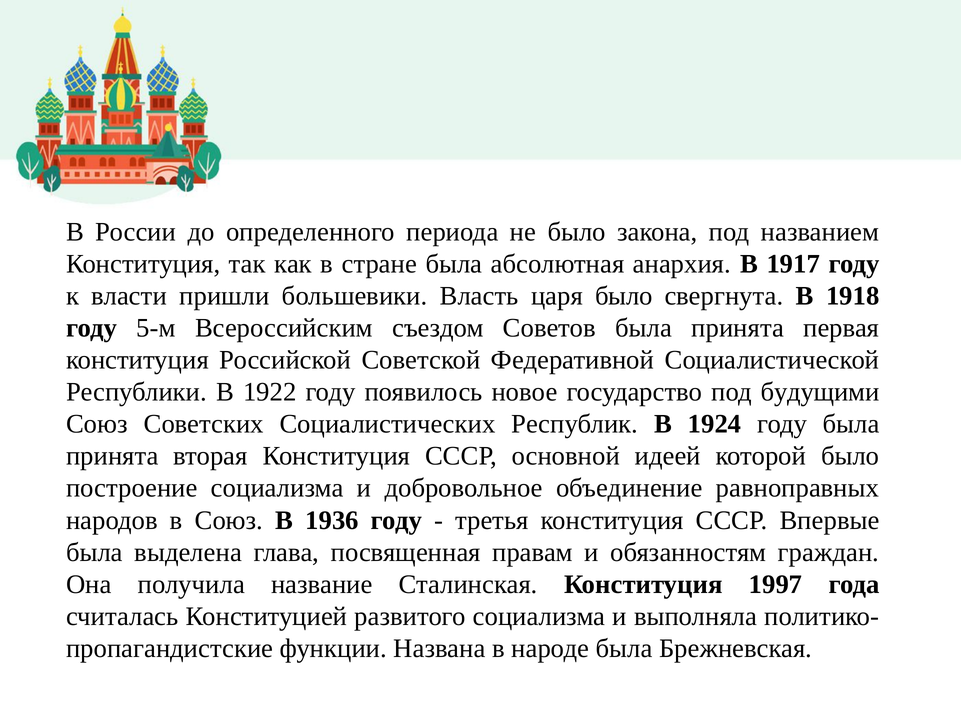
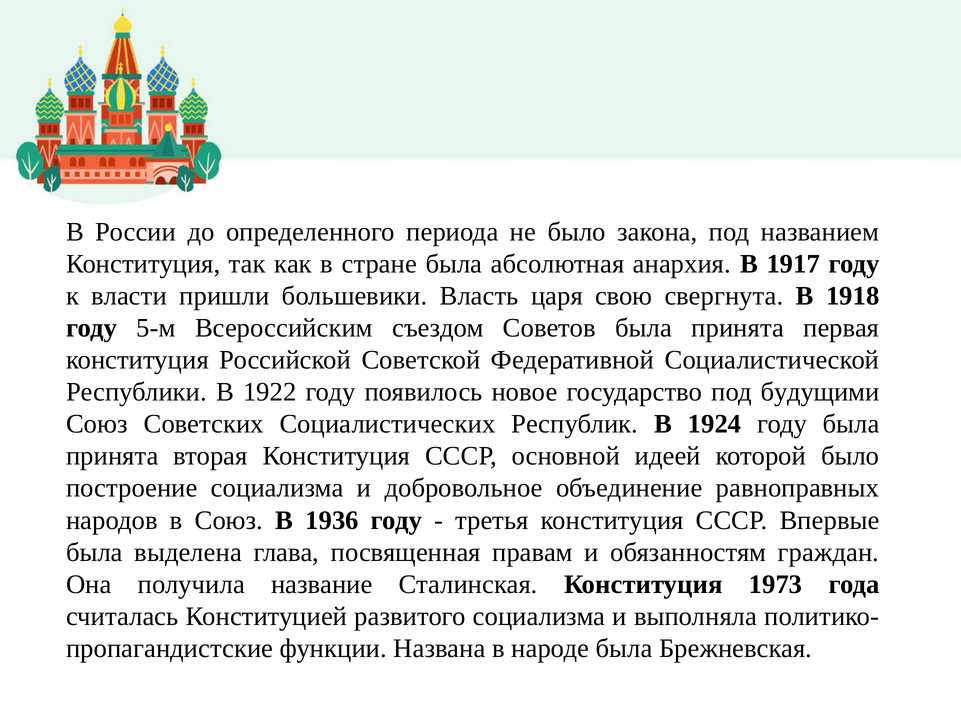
царя было: было -> свою
1997: 1997 -> 1973
